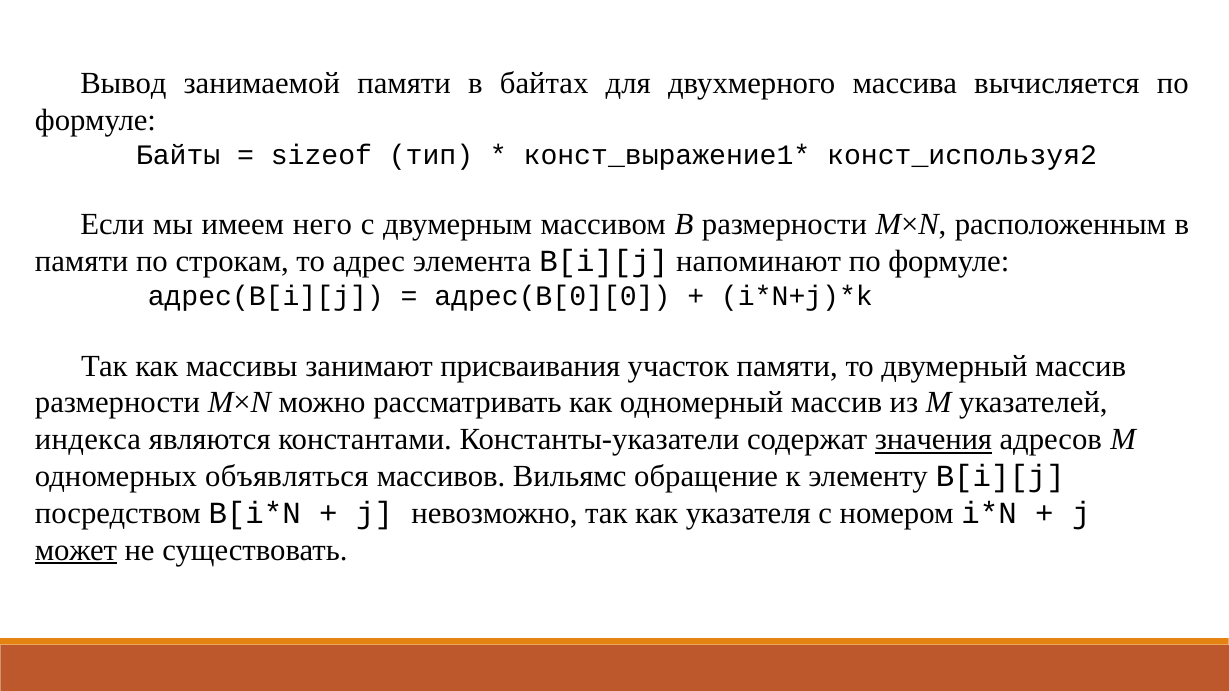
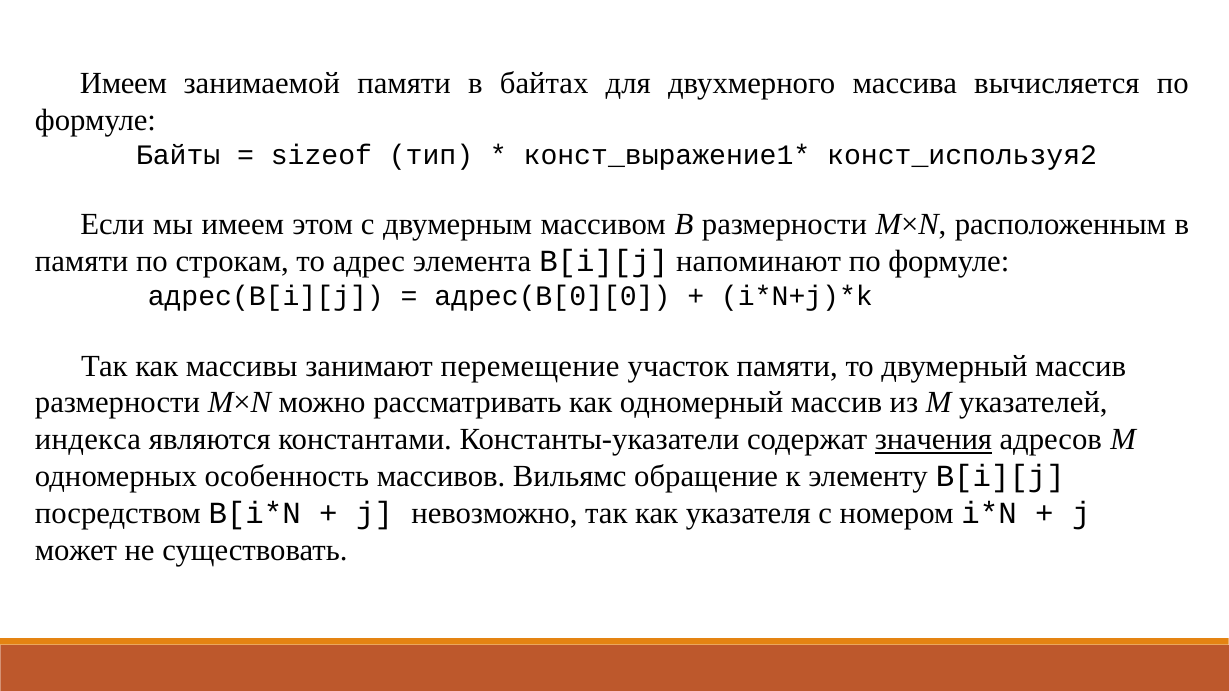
Вывод at (123, 83): Вывод -> Имеем
него: него -> этом
присваивания: присваивания -> перемещение
объявляться: объявляться -> особенность
может underline: present -> none
